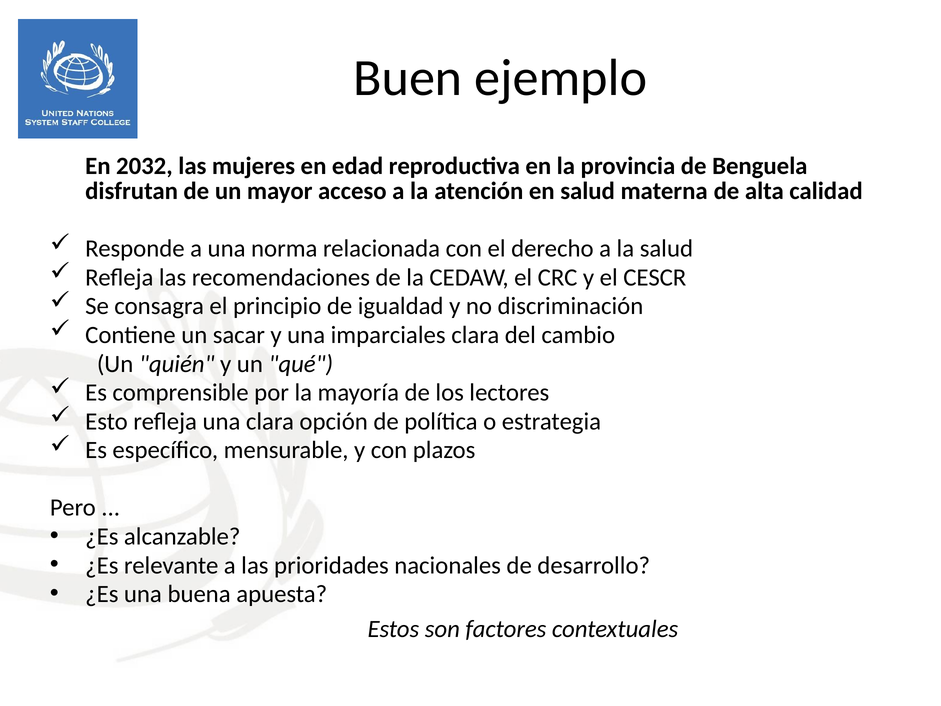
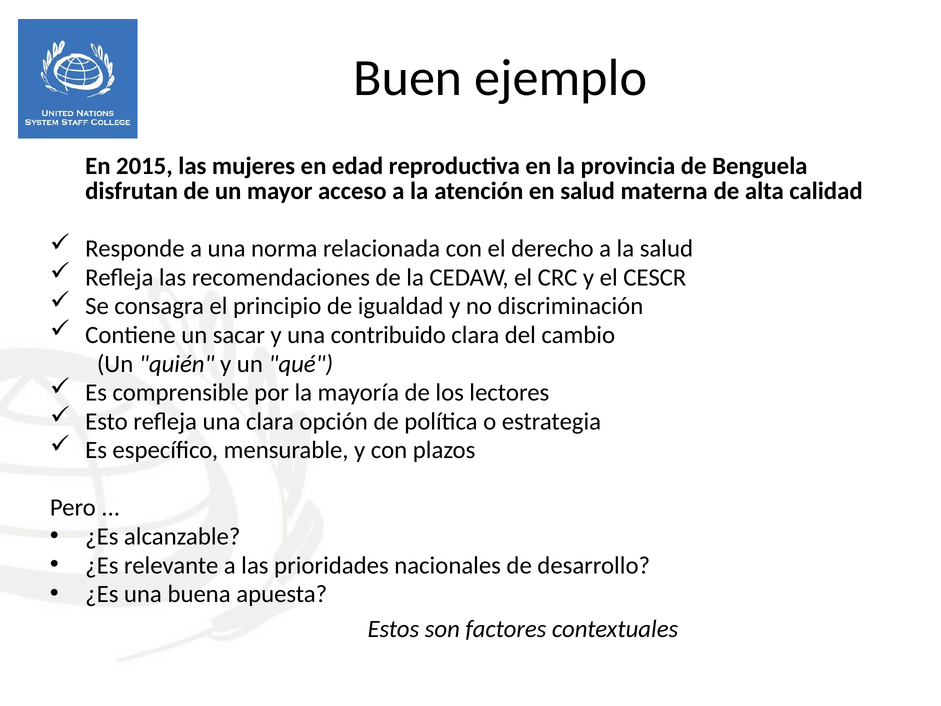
2032: 2032 -> 2015
imparciales: imparciales -> contribuido
